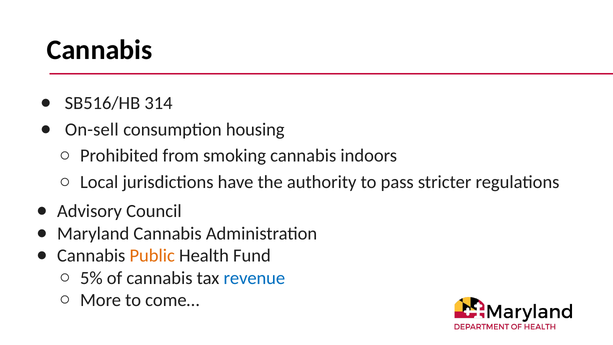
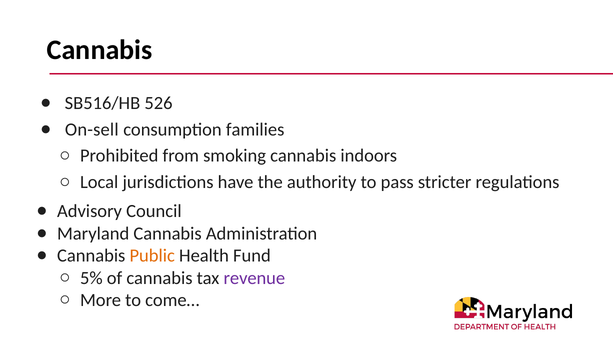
314: 314 -> 526
housing: housing -> families
revenue colour: blue -> purple
